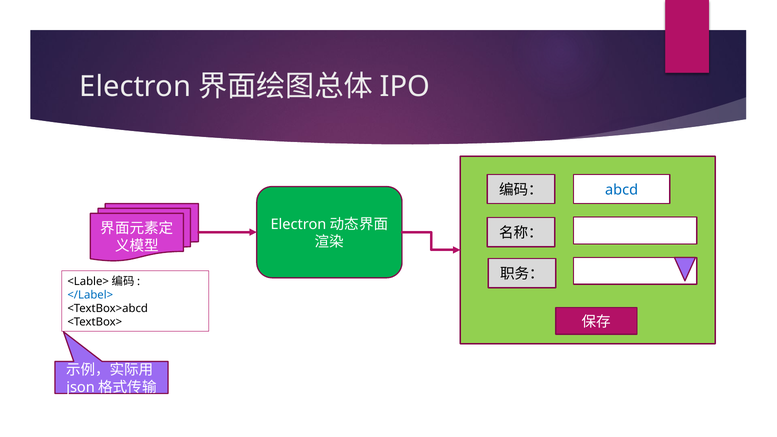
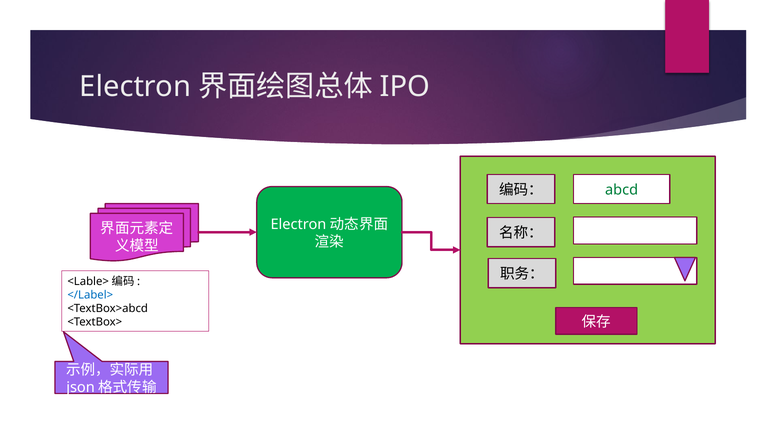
abcd colour: blue -> green
